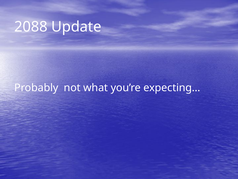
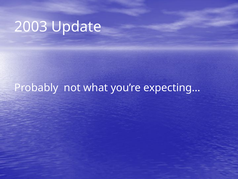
2088: 2088 -> 2003
